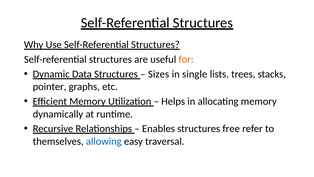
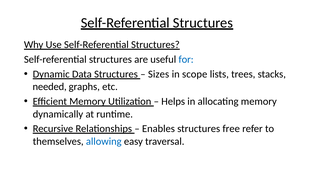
for colour: orange -> blue
single: single -> scope
pointer: pointer -> needed
